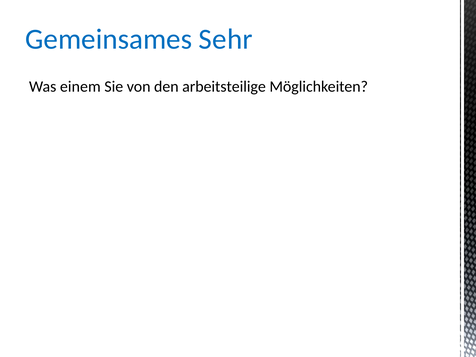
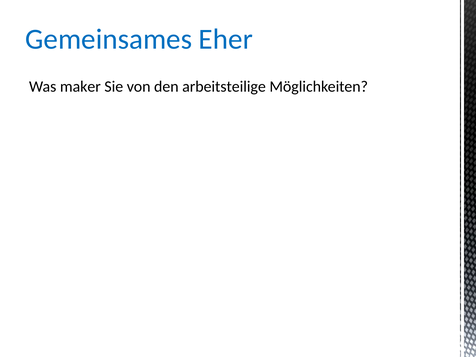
Sehr: Sehr -> Eher
einem: einem -> maker
